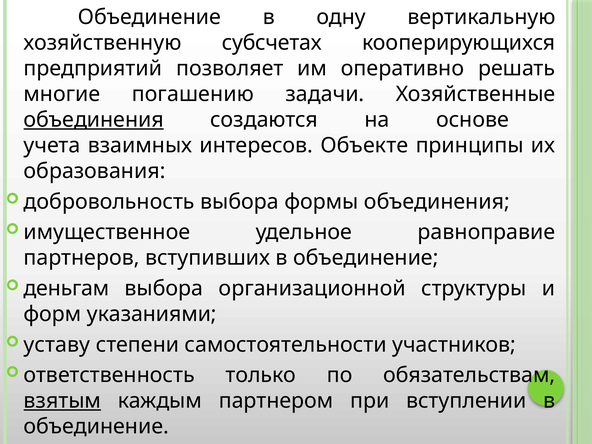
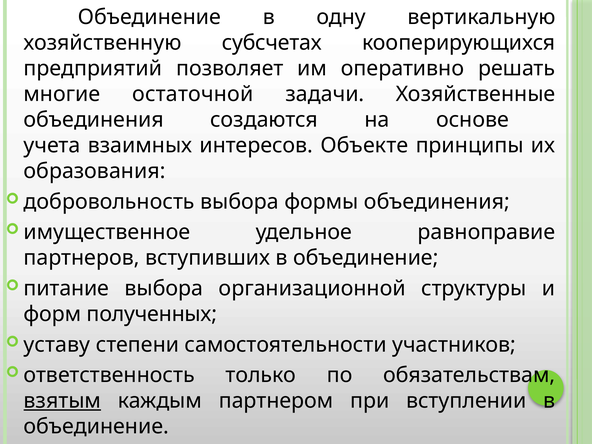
погашению: погашению -> остаточной
объединения at (94, 120) underline: present -> none
деньгам: деньгам -> питание
указаниями: указаниями -> полученных
